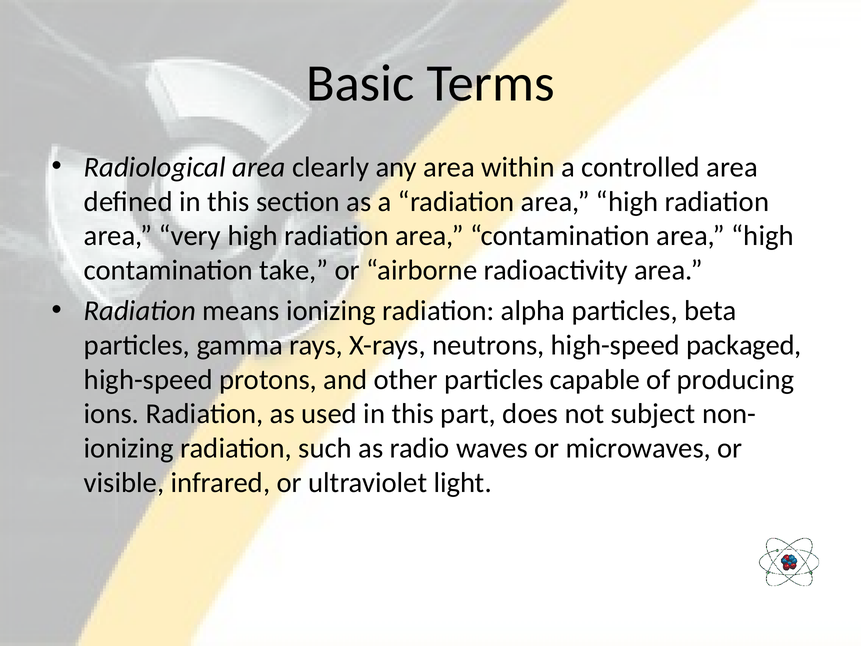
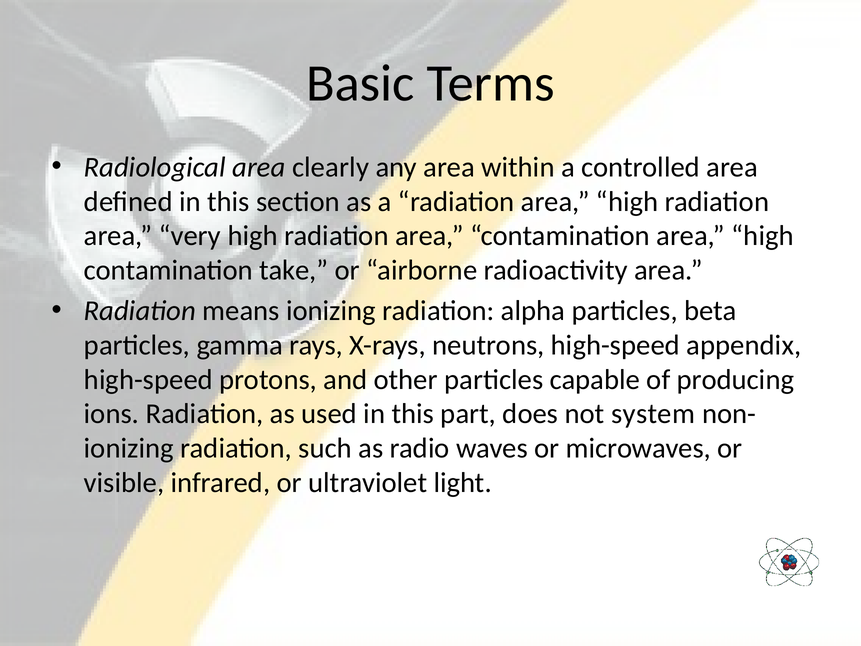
packaged: packaged -> appendix
subject: subject -> system
